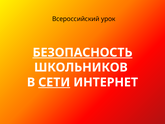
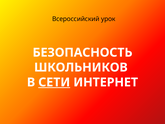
БЕЗОПАСНОСТЬ underline: present -> none
